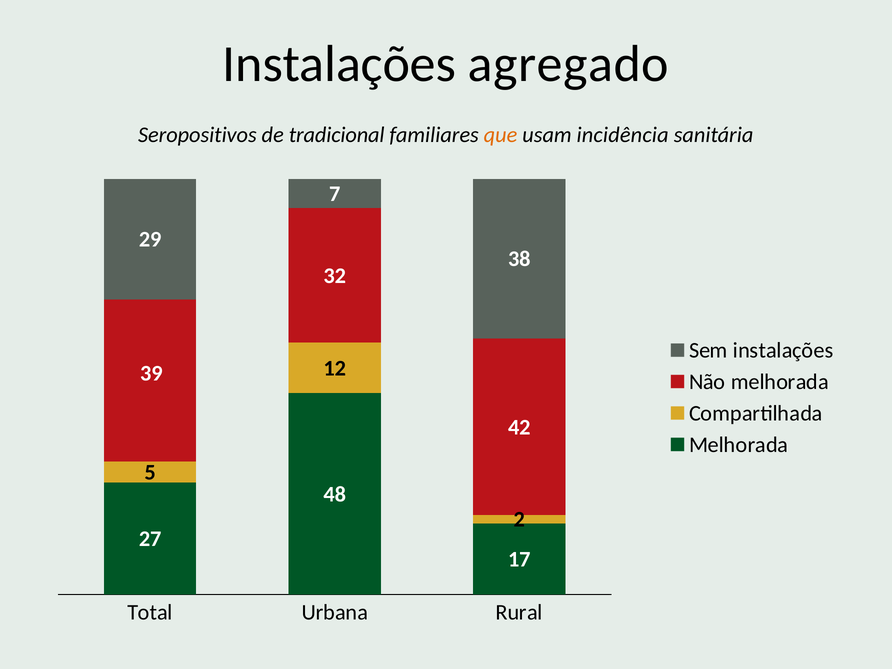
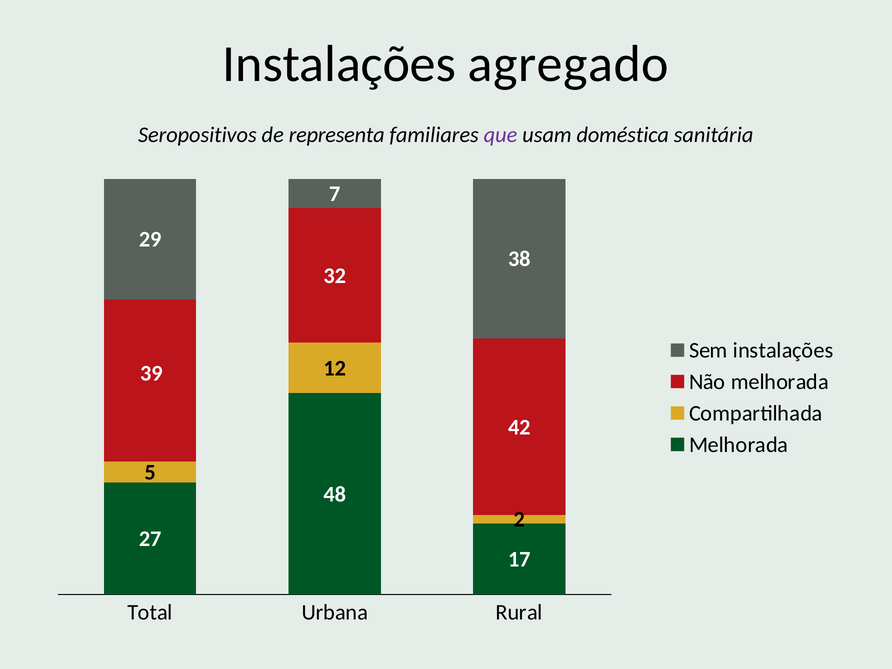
tradicional: tradicional -> representa
que colour: orange -> purple
incidência: incidência -> doméstica
